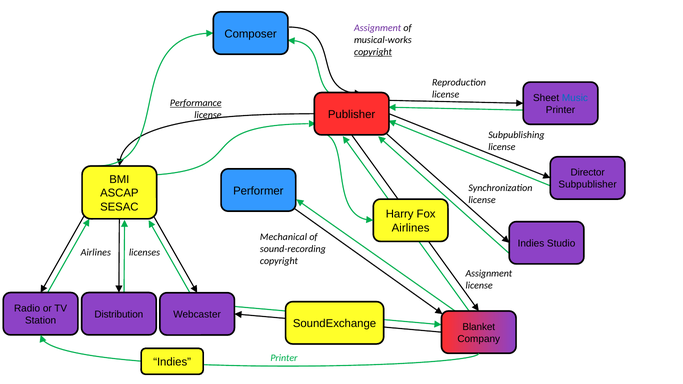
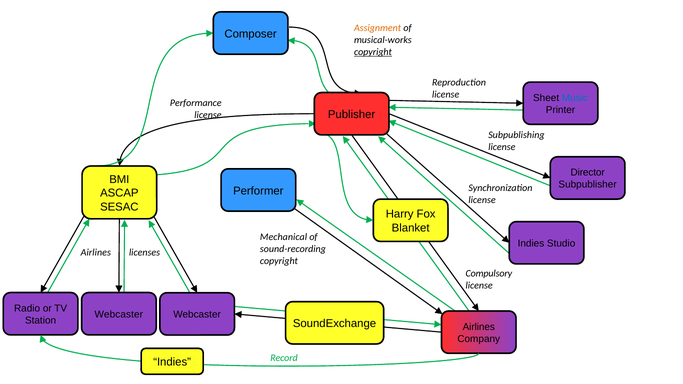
Assignment at (378, 28) colour: purple -> orange
Performance underline: present -> none
Airlines at (411, 228): Airlines -> Blanket
Assignment at (489, 273): Assignment -> Compulsory
Distribution at (119, 315): Distribution -> Webcaster
Blanket at (479, 327): Blanket -> Airlines
Indies Printer: Printer -> Record
